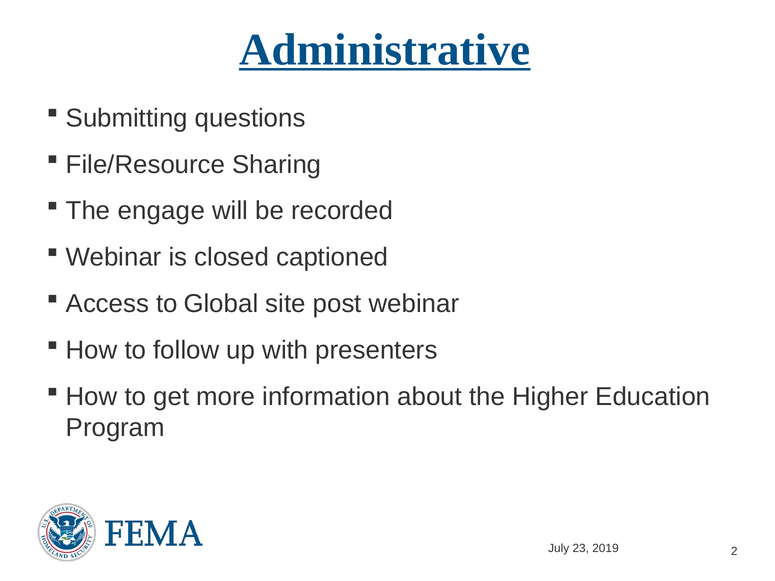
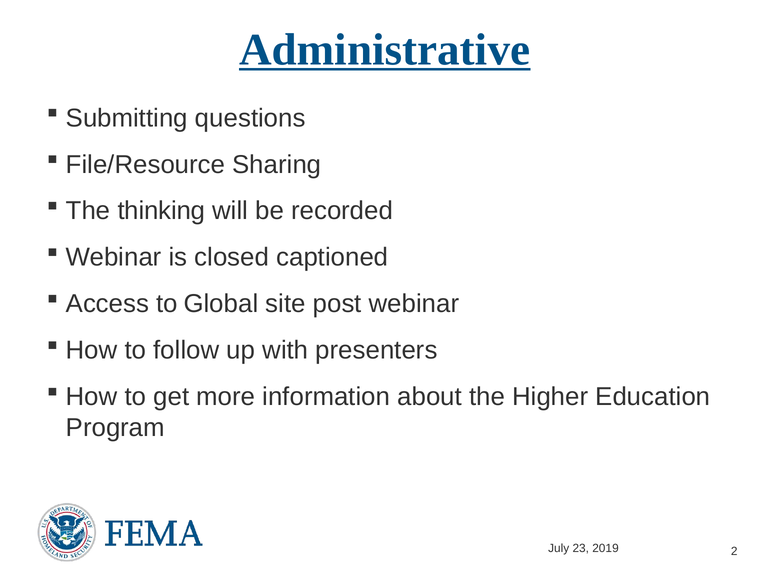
engage: engage -> thinking
